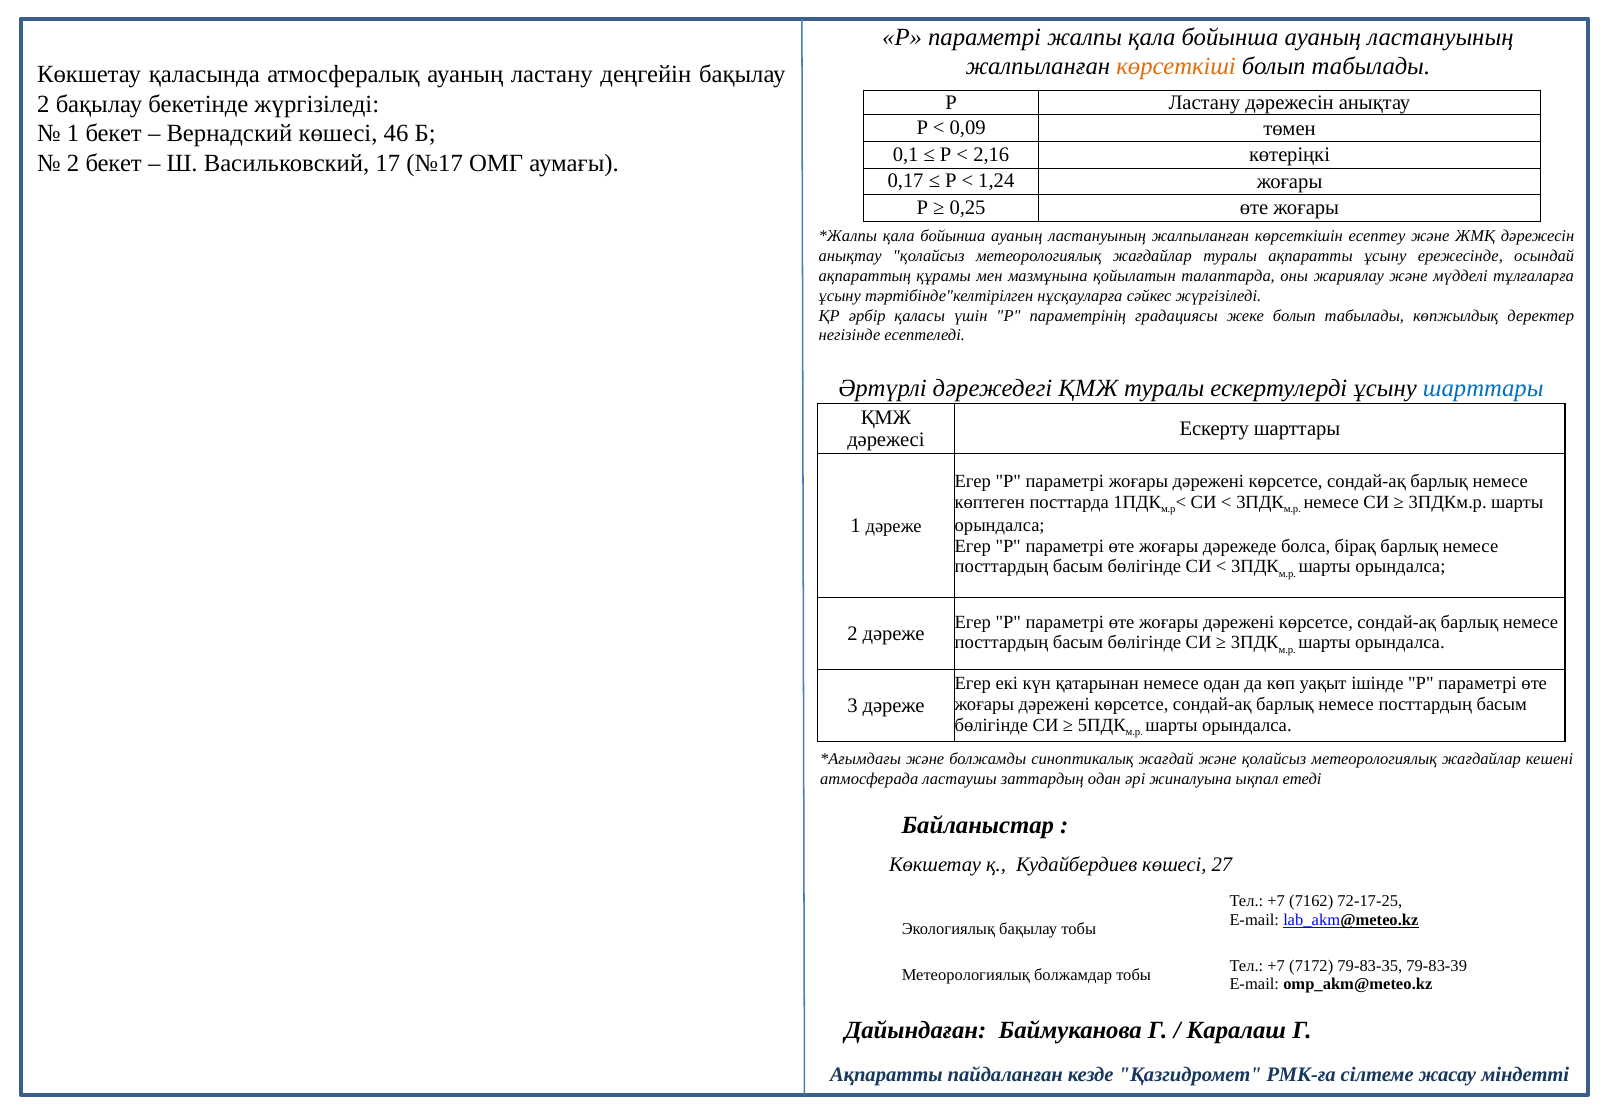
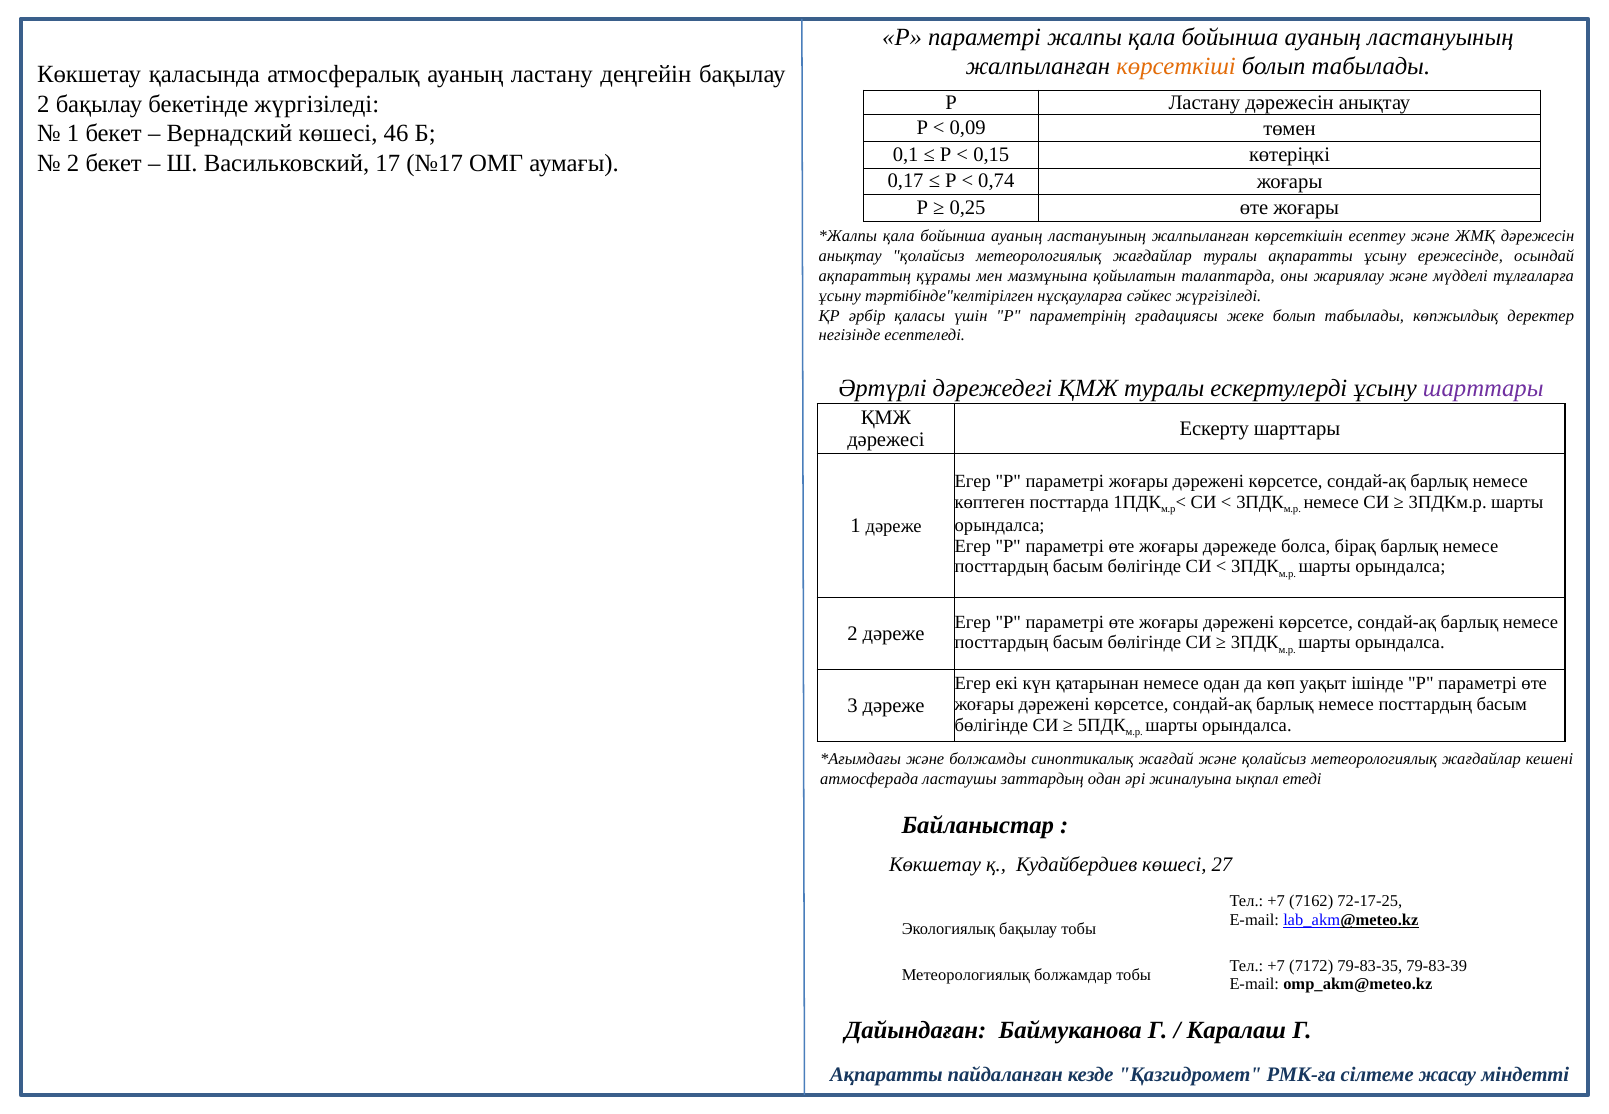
2,16: 2,16 -> 0,15
1,24: 1,24 -> 0,74
шарттары at (1483, 389) colour: blue -> purple
